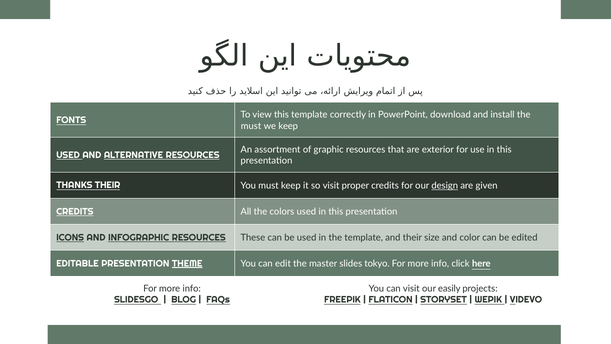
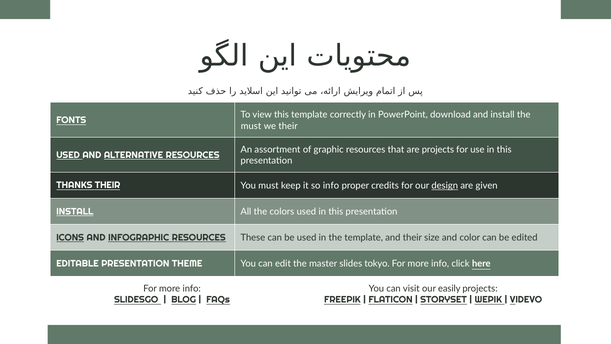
we keep: keep -> their
are exterior: exterior -> projects
so visit: visit -> info
CREDITS at (75, 211): CREDITS -> INSTALL
THEME underline: present -> none
